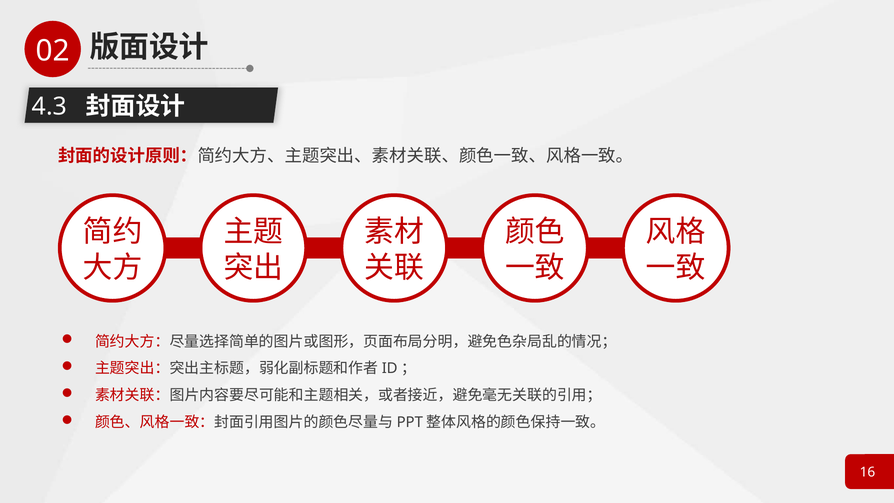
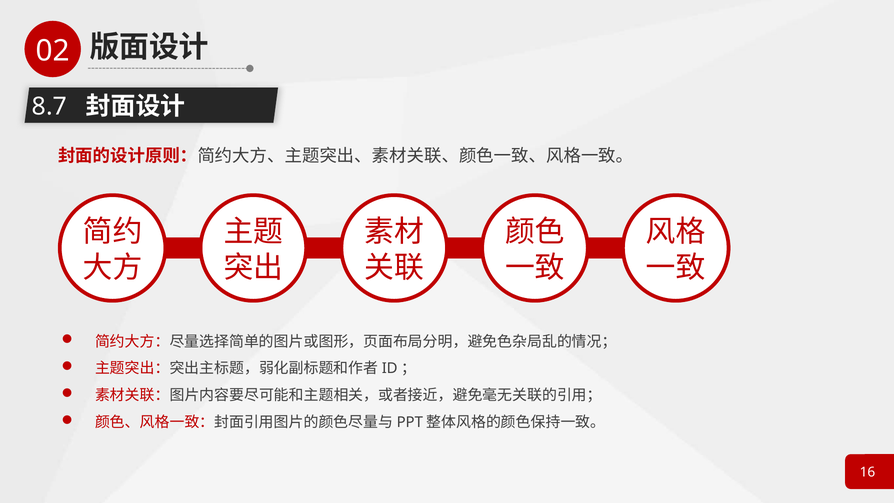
4.3: 4.3 -> 8.7
